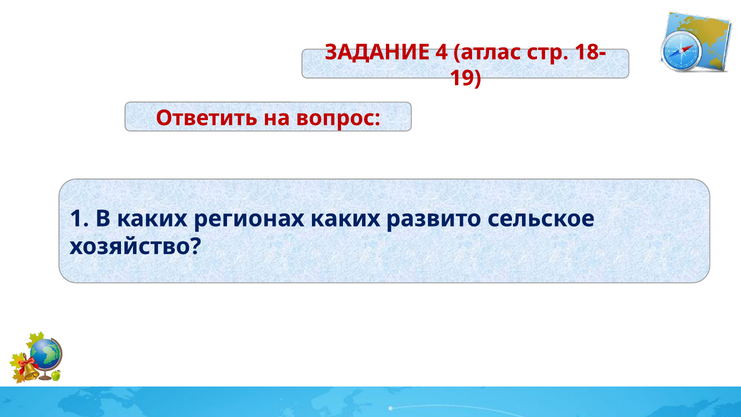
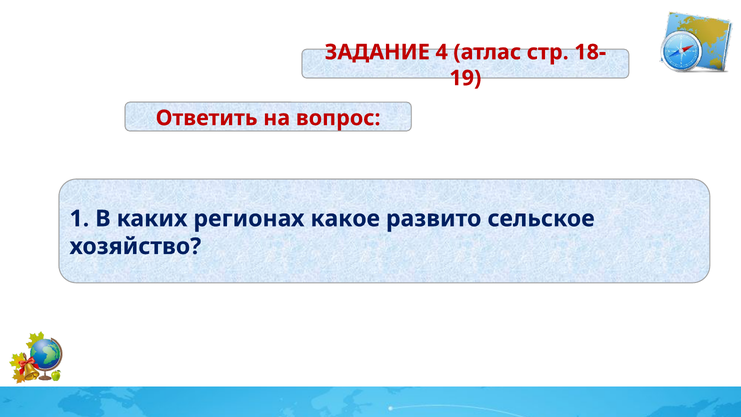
регионах каких: каких -> какое
